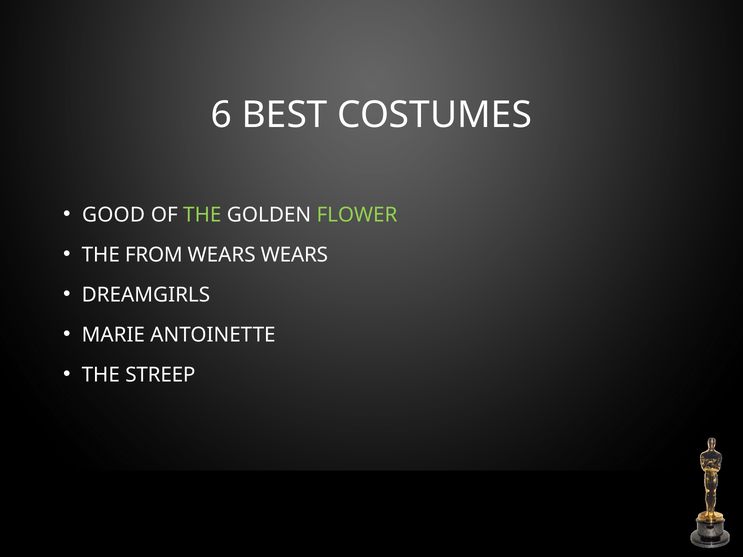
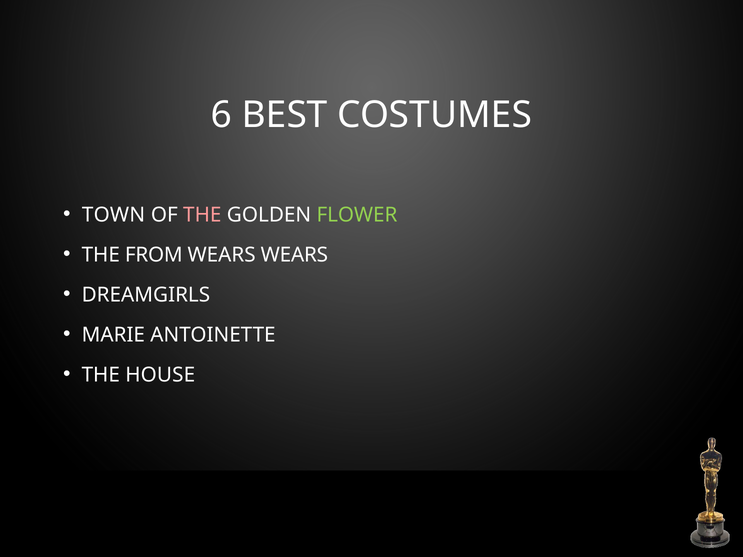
GOOD: GOOD -> TOWN
THE at (202, 215) colour: light green -> pink
STREEP: STREEP -> HOUSE
